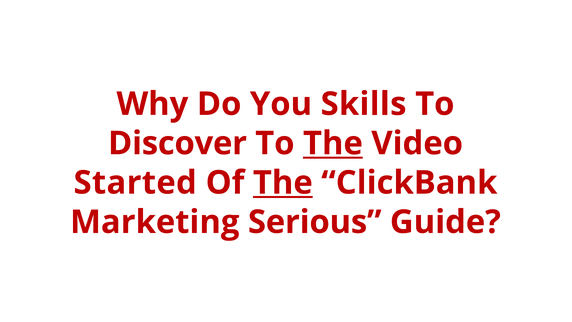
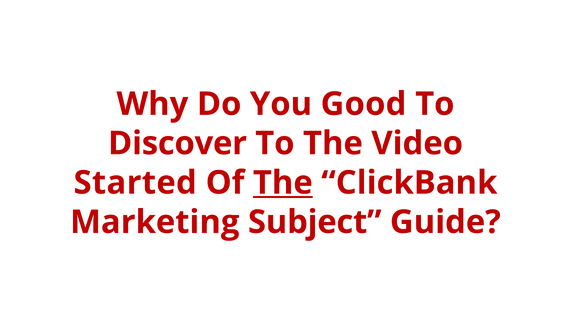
Skills: Skills -> Good
The at (333, 143) underline: present -> none
Serious: Serious -> Subject
